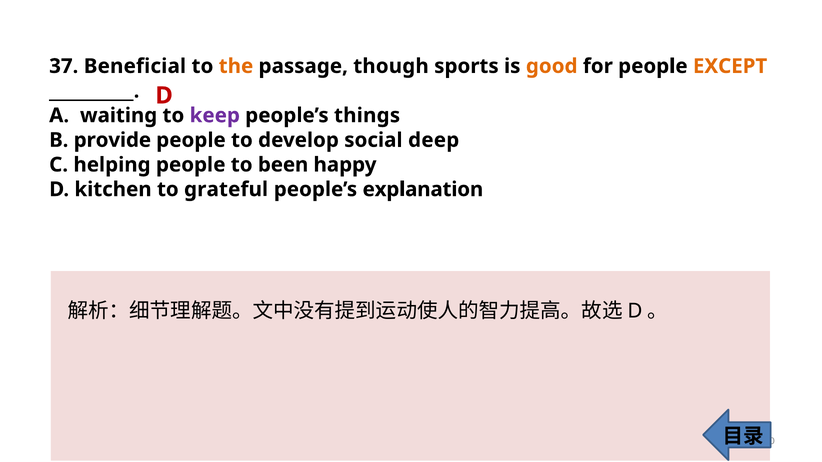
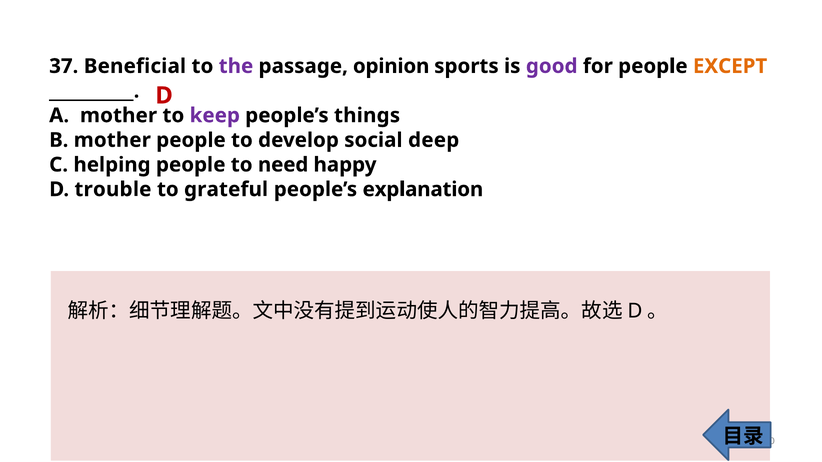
the colour: orange -> purple
though: though -> opinion
good colour: orange -> purple
waiting at (119, 116): waiting -> mother
B provide: provide -> mother
been: been -> need
kitchen: kitchen -> trouble
